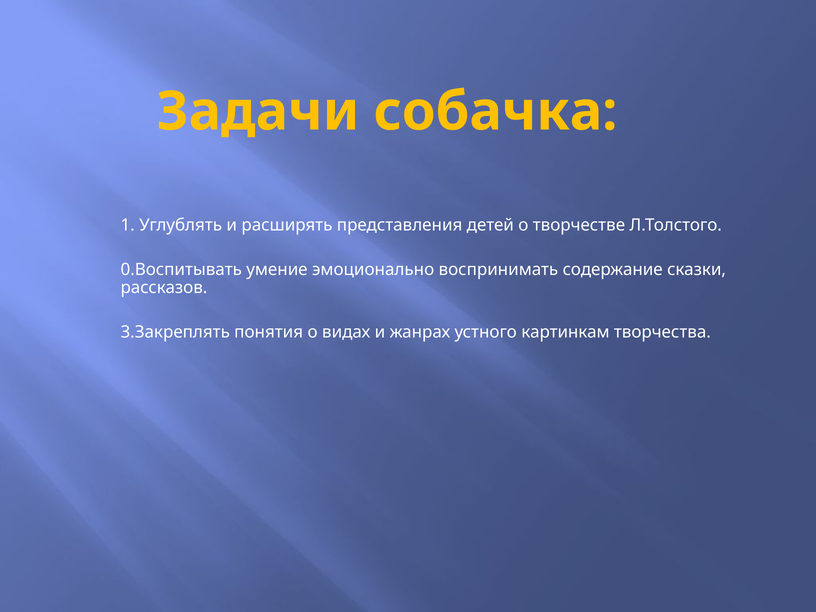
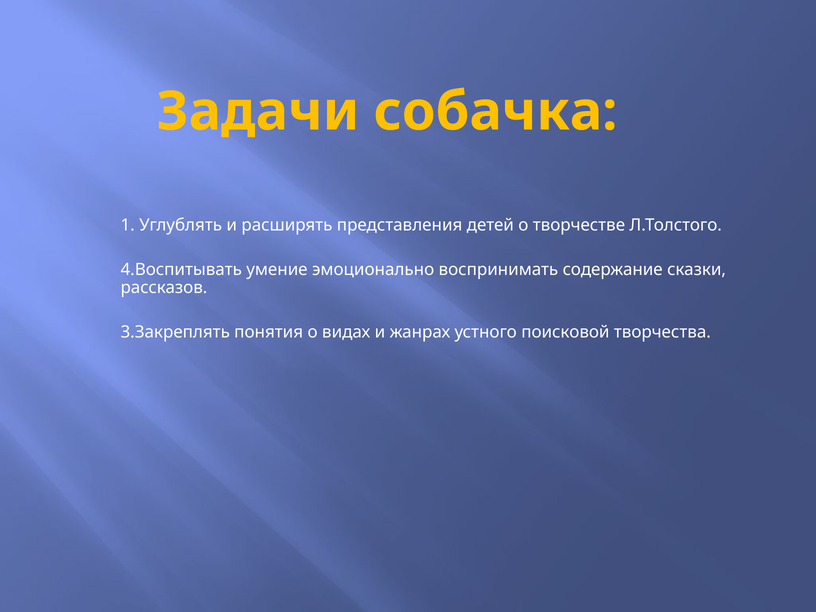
0.Воспитывать: 0.Воспитывать -> 4.Воспитывать
картинкам: картинкам -> поисковой
